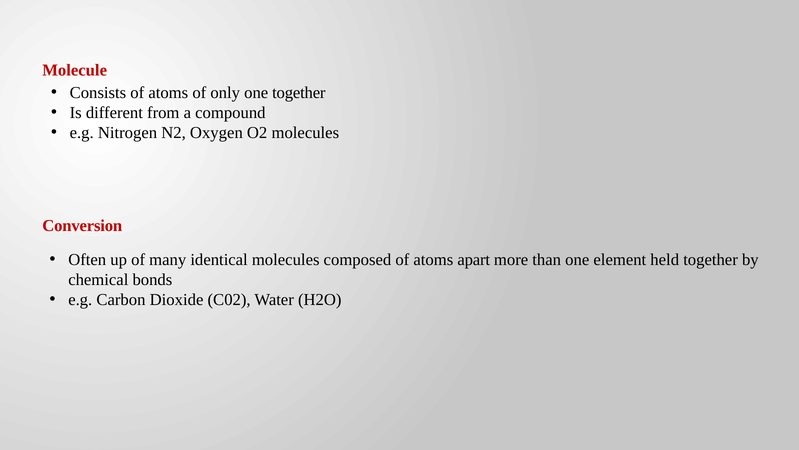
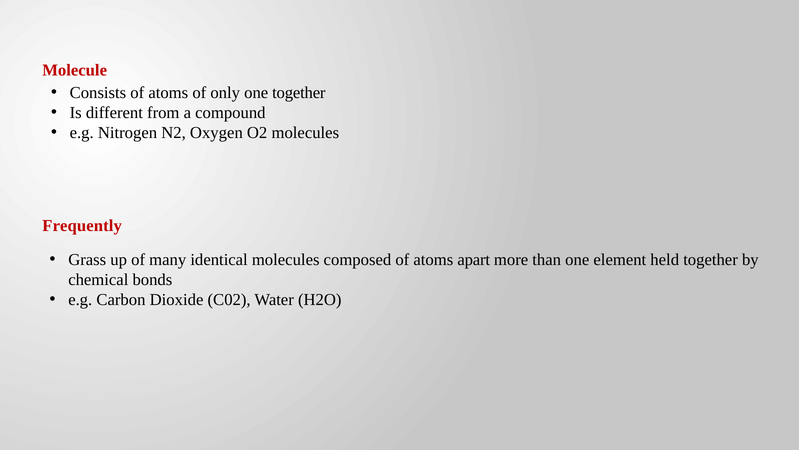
Conversion: Conversion -> Frequently
Often: Often -> Grass
